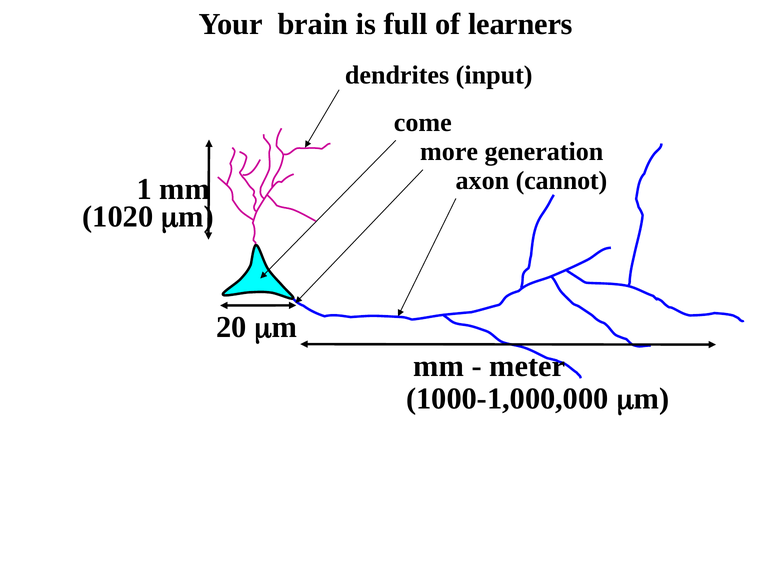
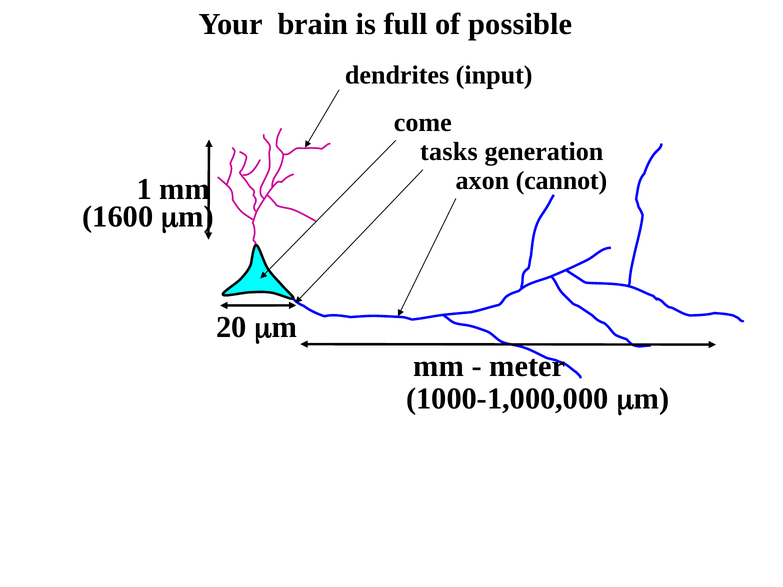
learners: learners -> possible
more: more -> tasks
1020: 1020 -> 1600
